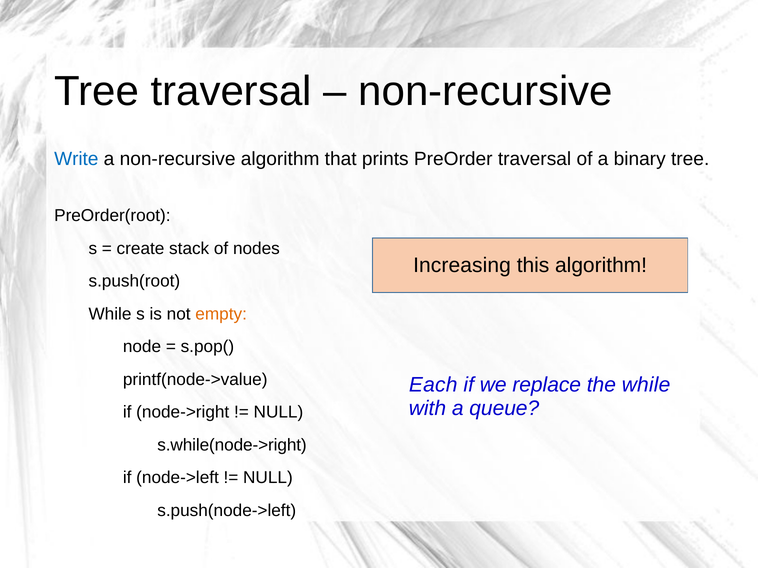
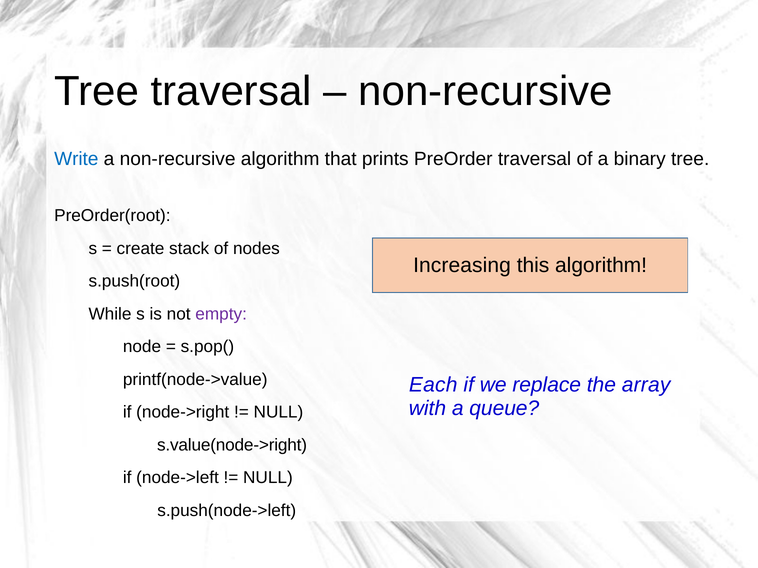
empty colour: orange -> purple
the while: while -> array
s.while(node->right: s.while(node->right -> s.value(node->right
